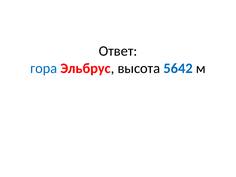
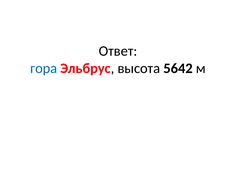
5642 colour: blue -> black
